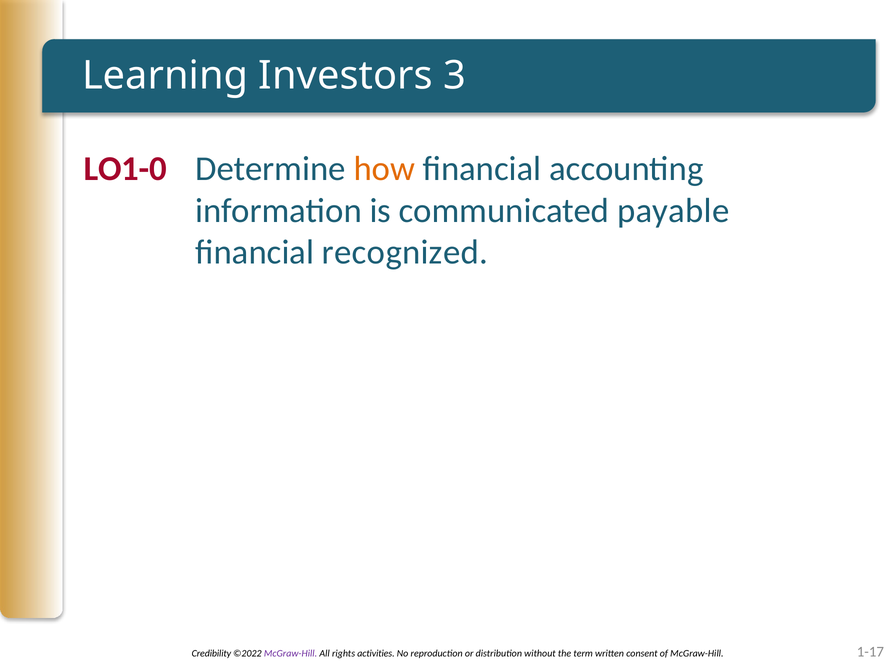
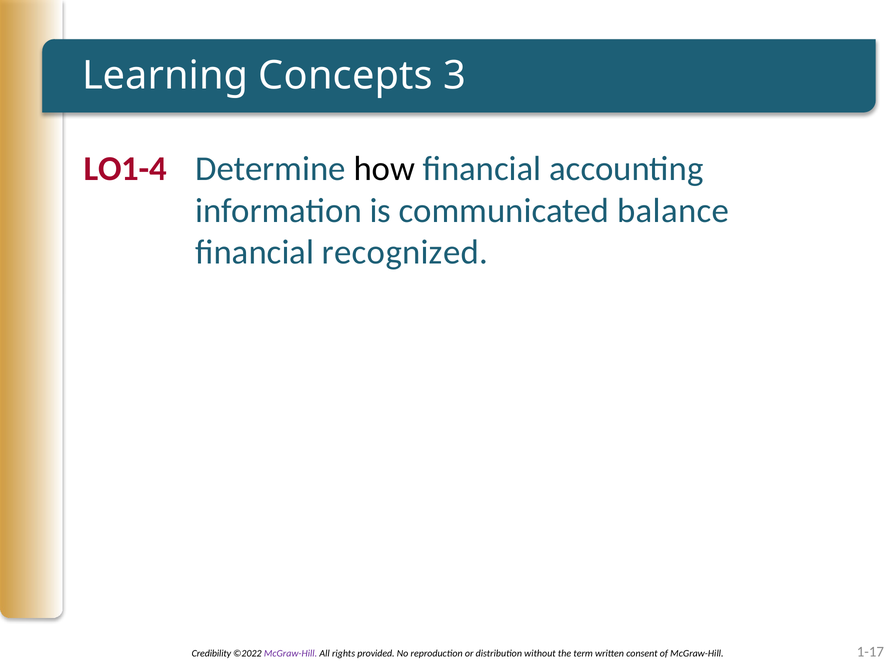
Investors: Investors -> Concepts
LO1-0: LO1-0 -> LO1-4
how colour: orange -> black
payable: payable -> balance
activities: activities -> provided
